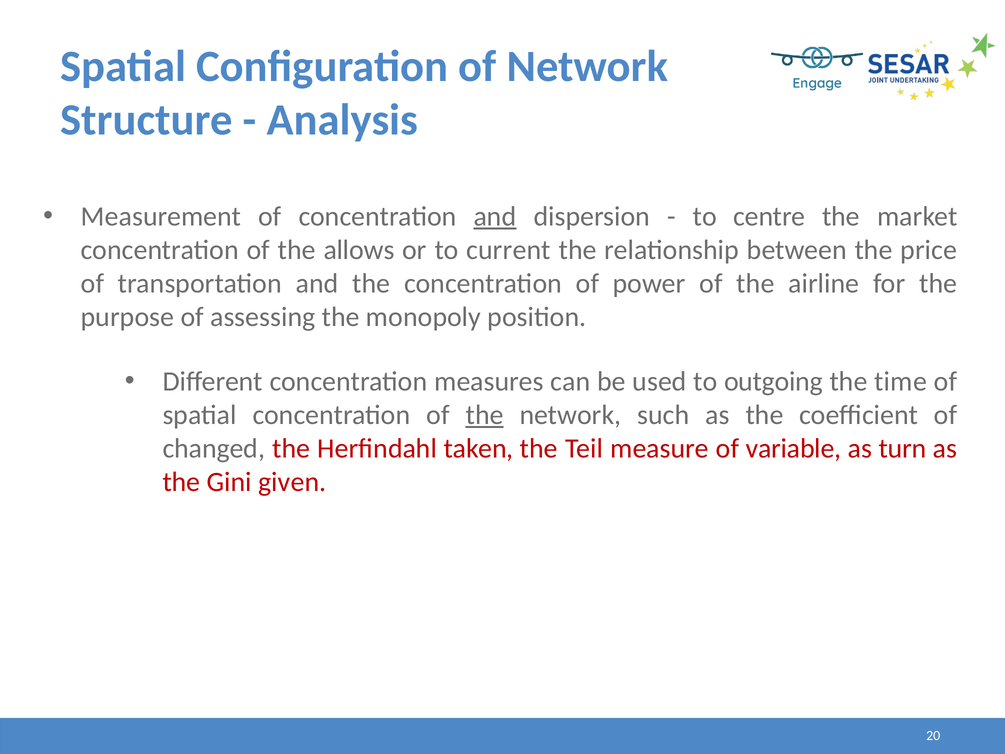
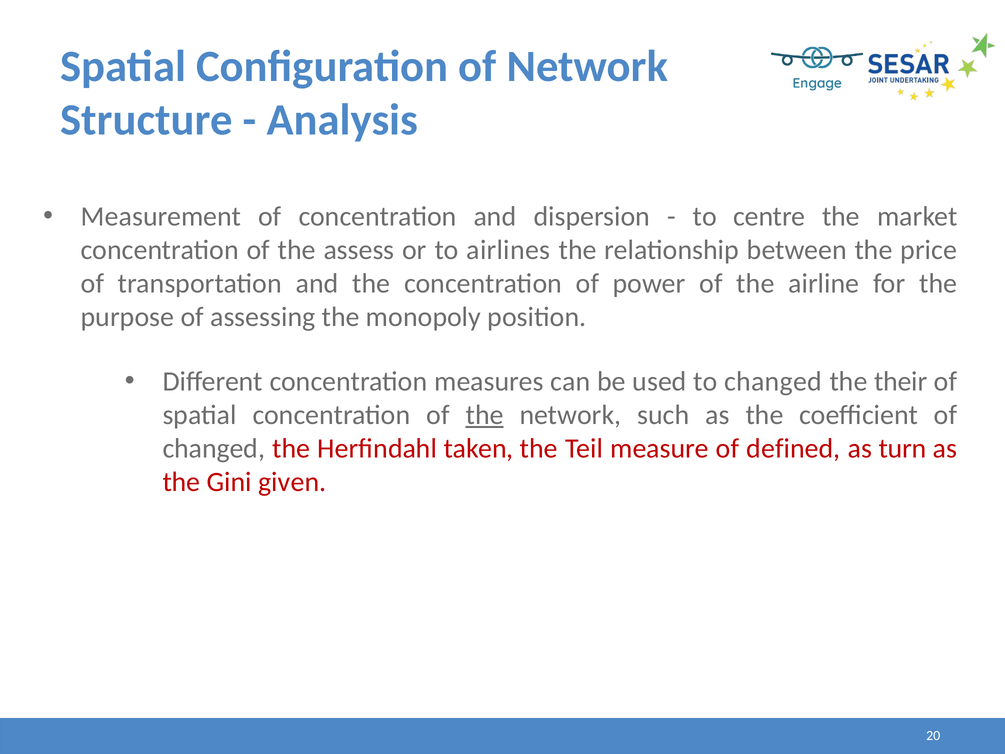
and at (495, 216) underline: present -> none
allows: allows -> assess
current: current -> airlines
to outgoing: outgoing -> changed
time: time -> their
variable: variable -> defined
